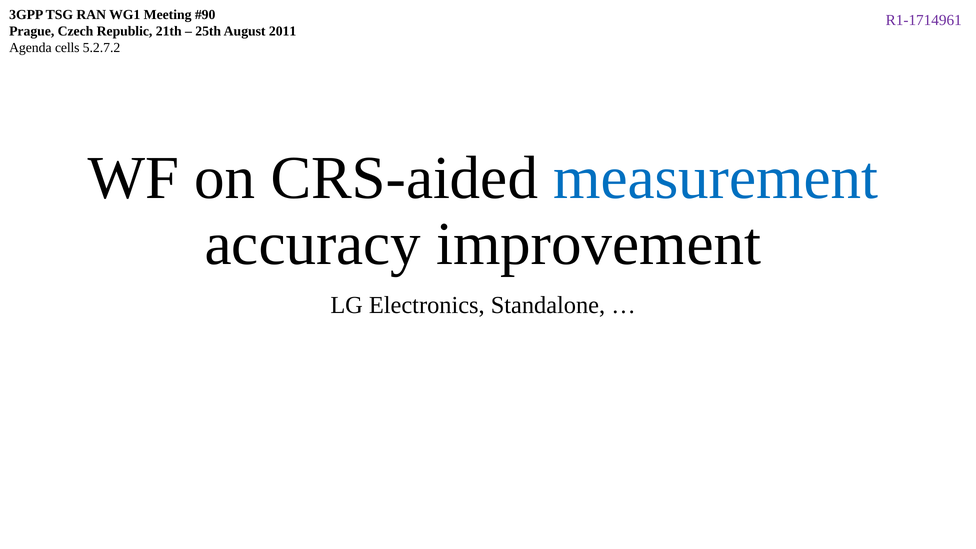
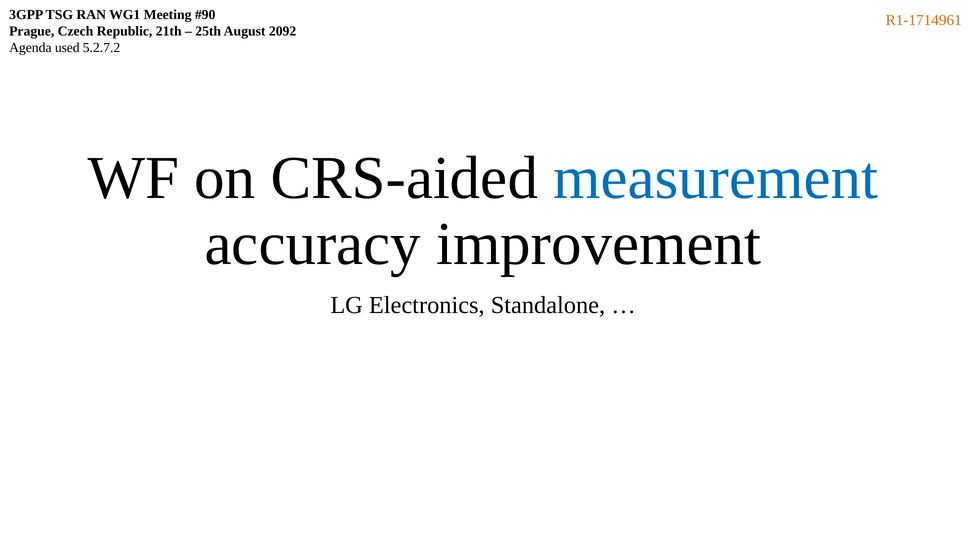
R1-1714961 colour: purple -> orange
2011: 2011 -> 2092
cells: cells -> used
